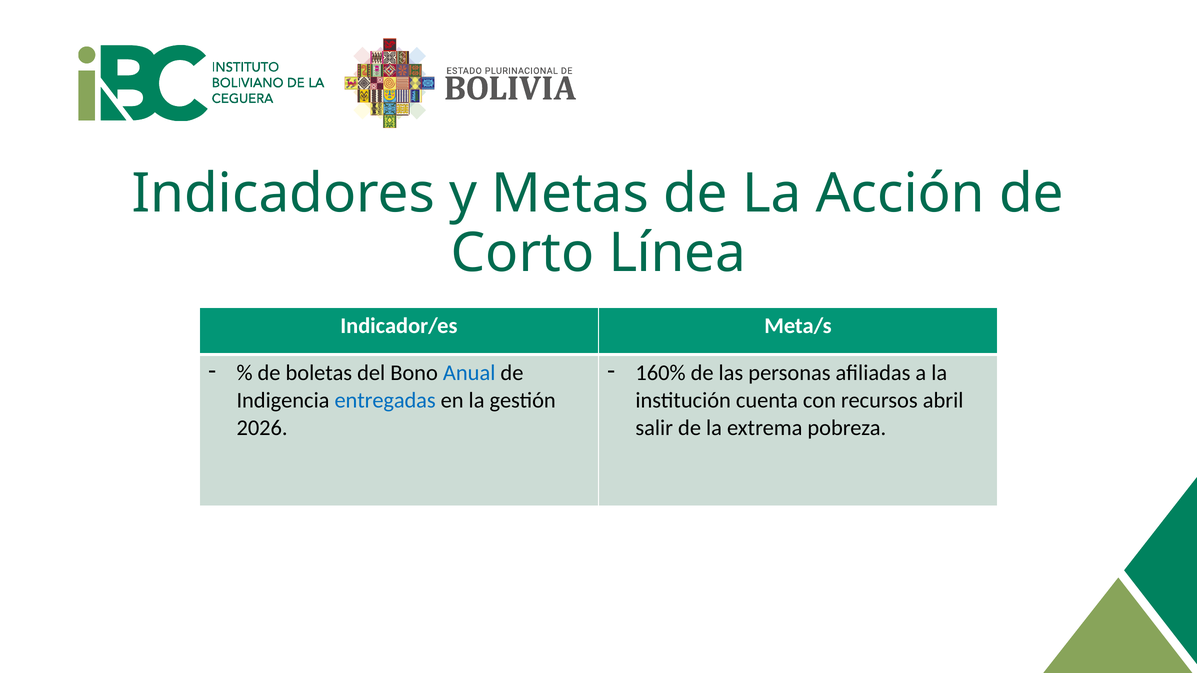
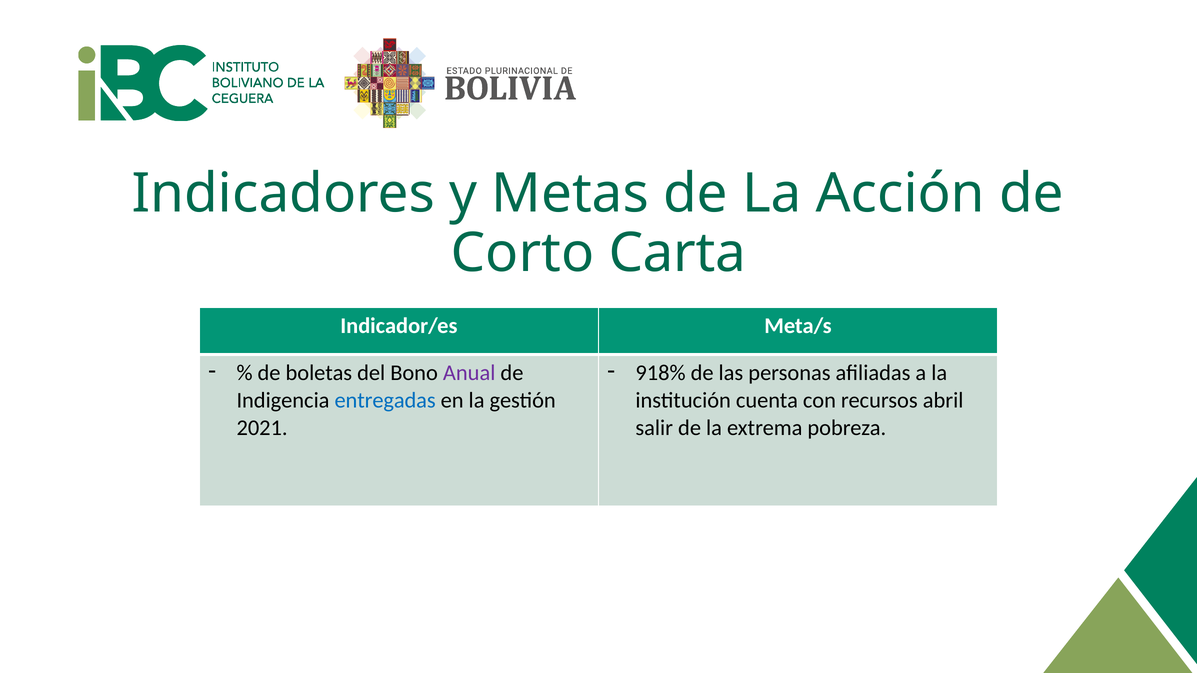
Línea: Línea -> Carta
Anual colour: blue -> purple
160%: 160% -> 918%
2026: 2026 -> 2021
